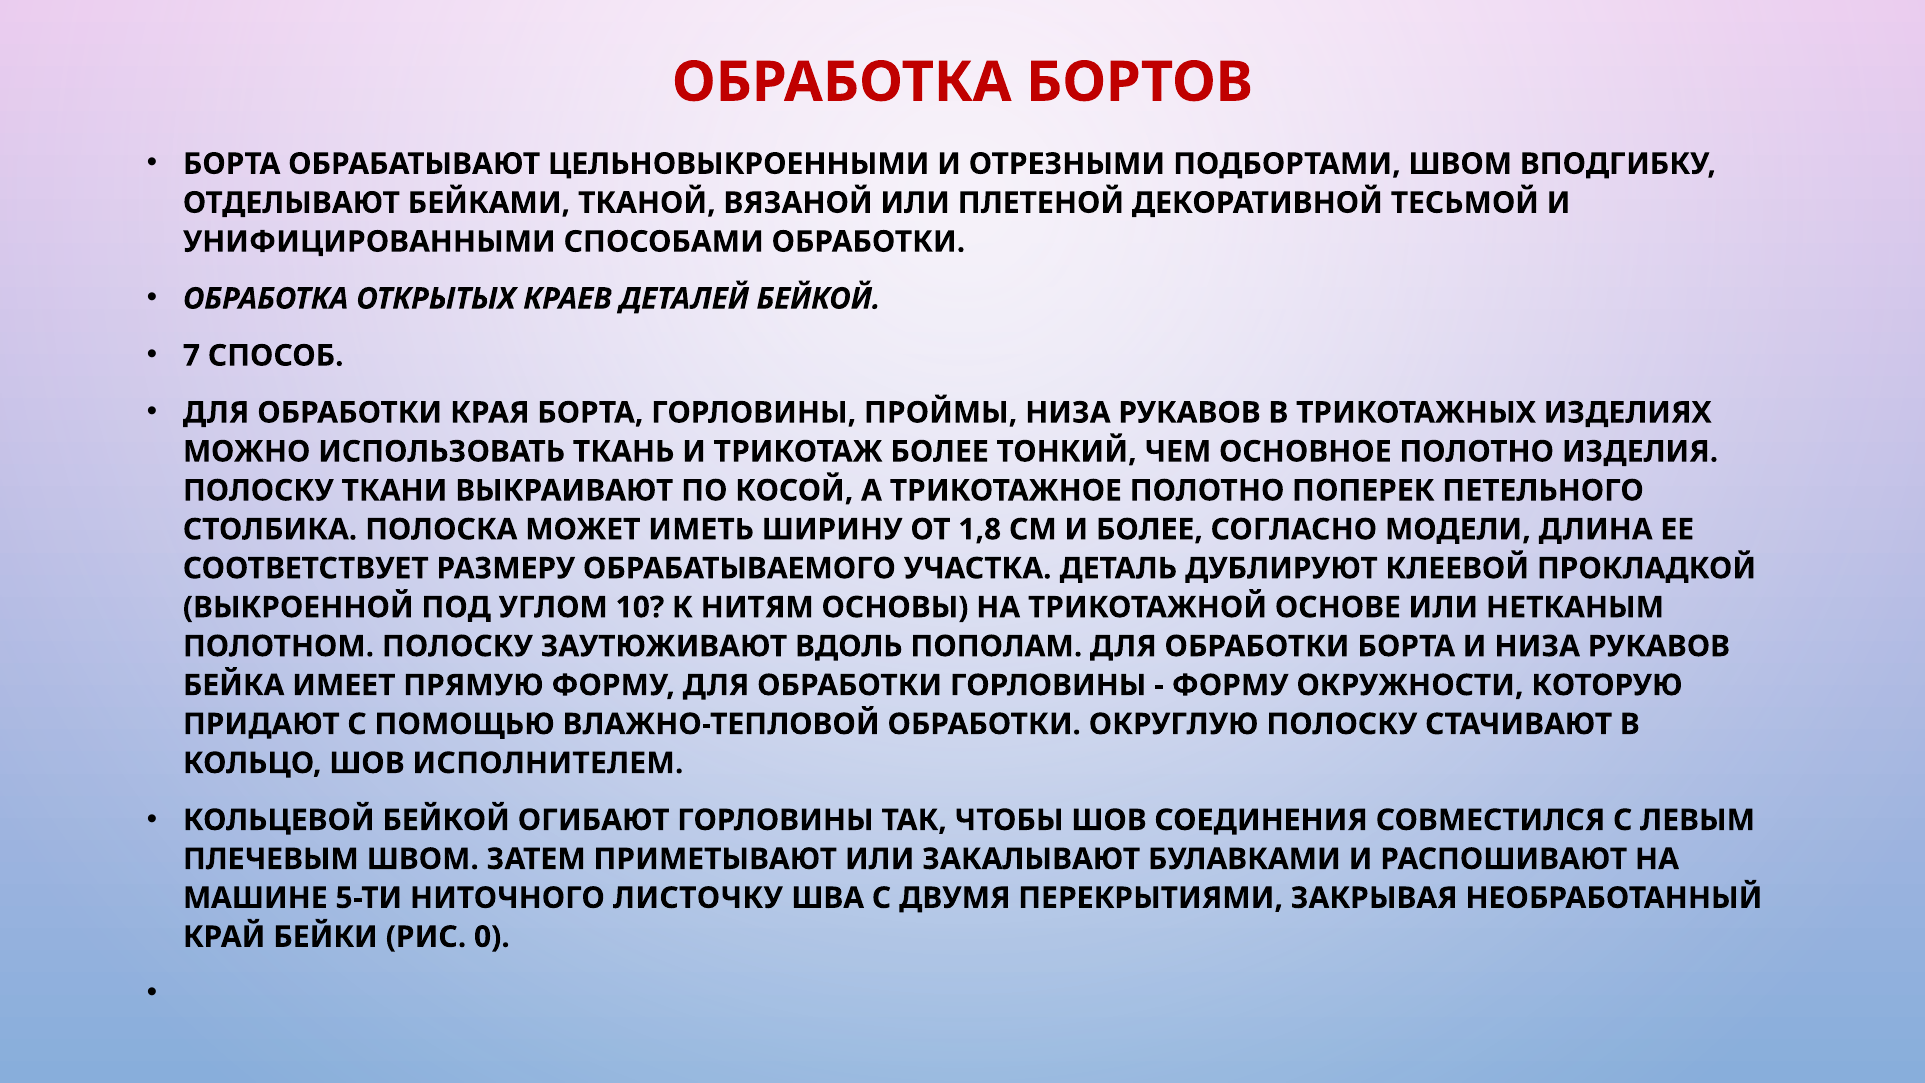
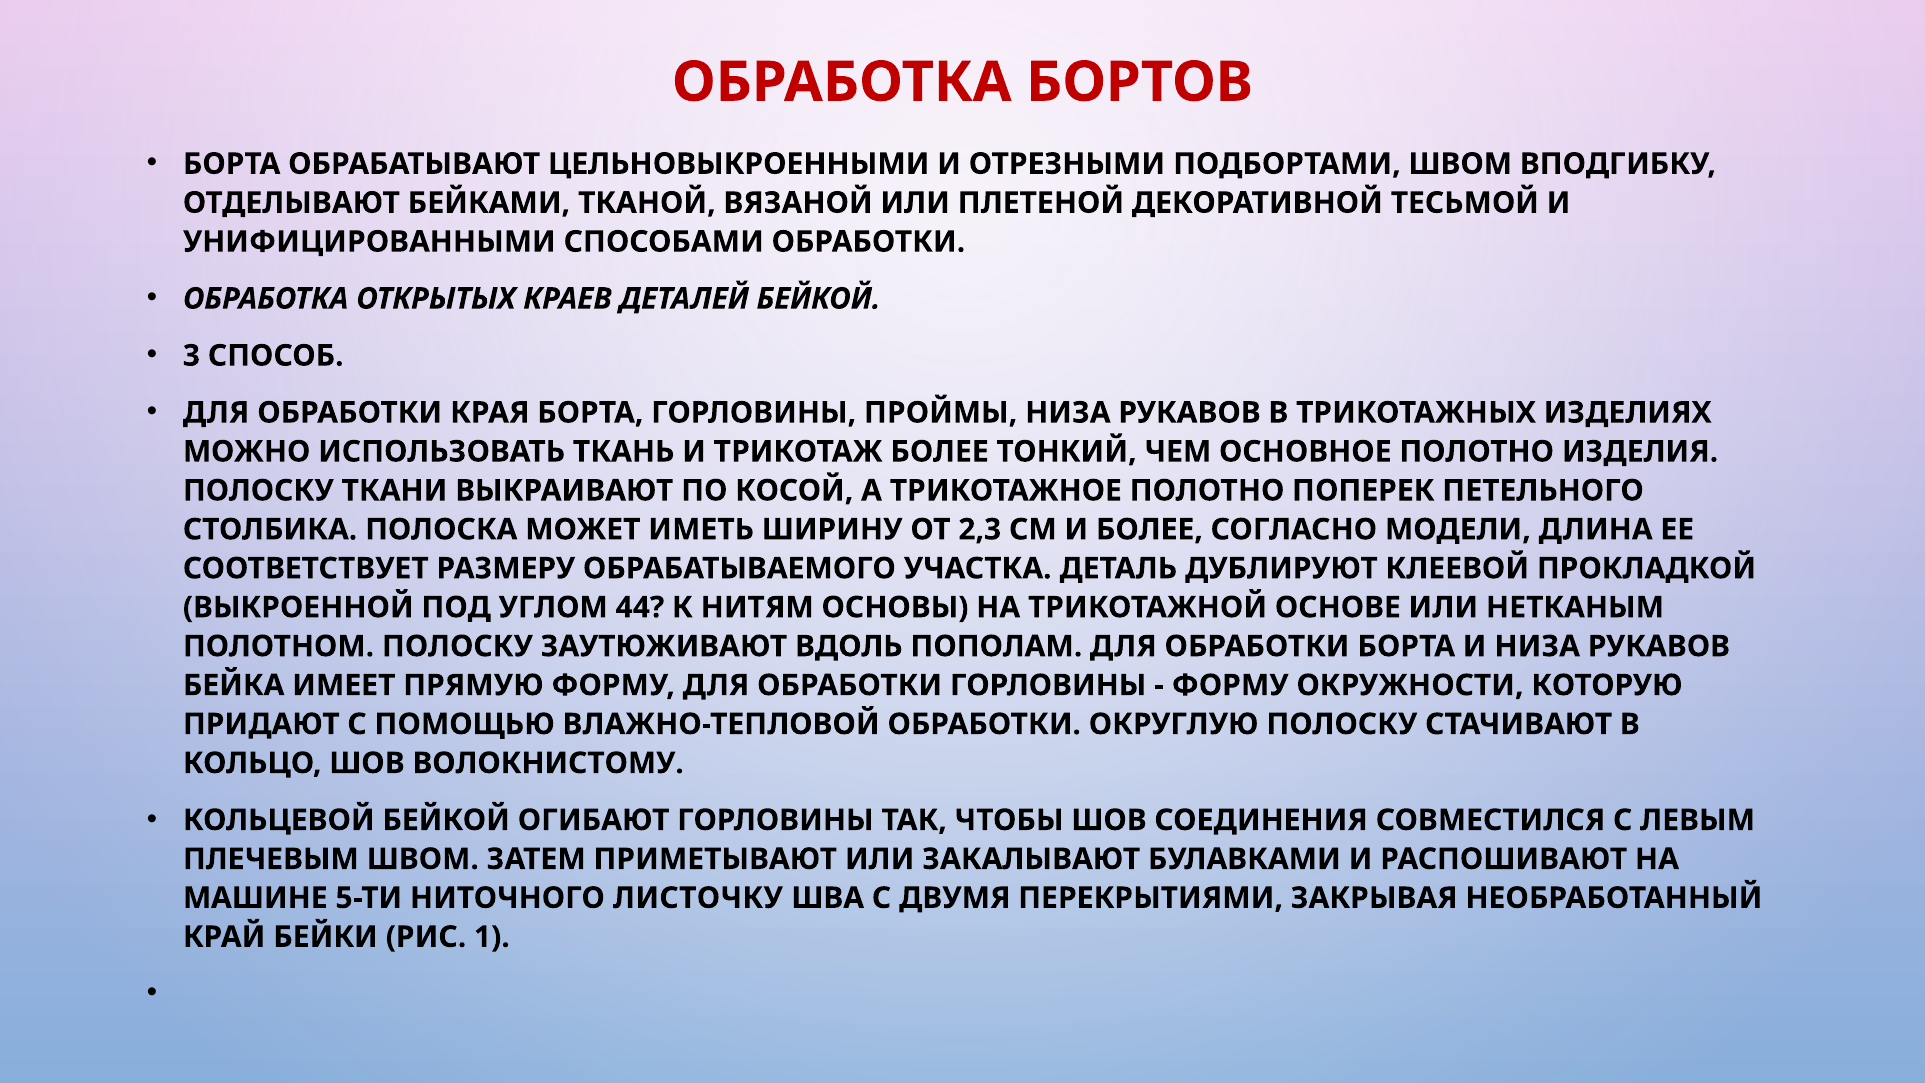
7: 7 -> 3
1,8: 1,8 -> 2,3
10: 10 -> 44
ИСПОЛНИТЕЛЕМ: ИСПОЛНИТЕЛЕМ -> ВОЛОКНИСТОМУ
0: 0 -> 1
